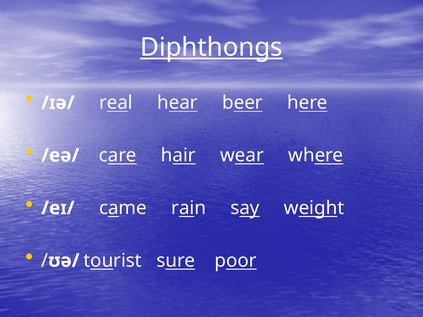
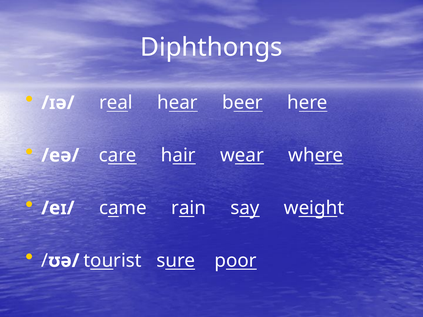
Diphthongs underline: present -> none
